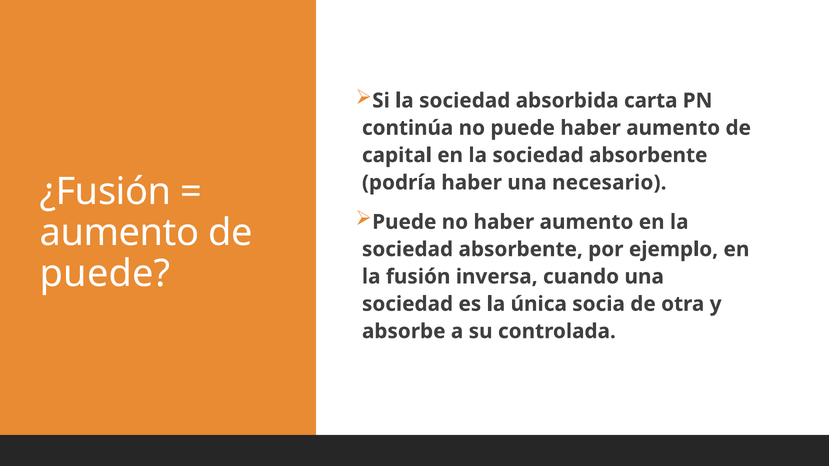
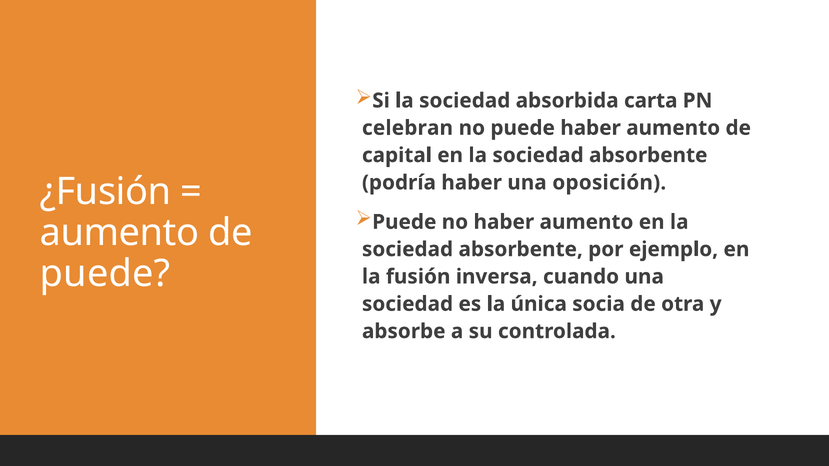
continúa: continúa -> celebran
necesario: necesario -> oposición
